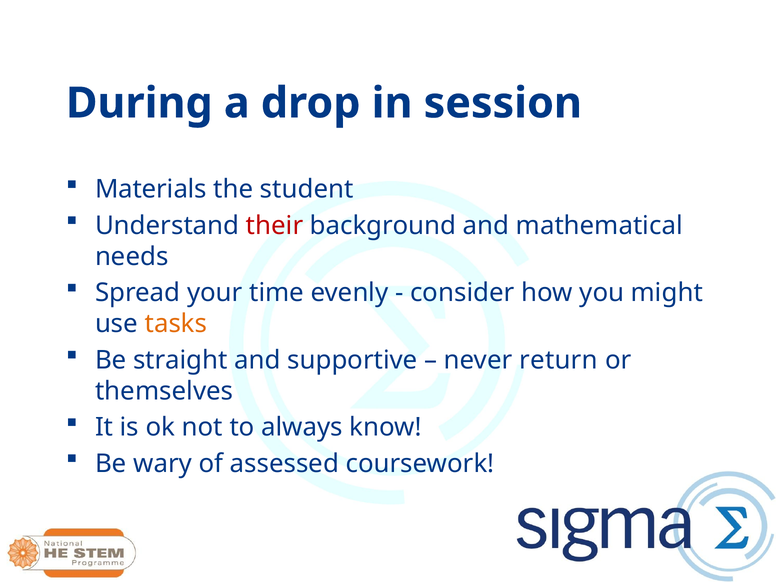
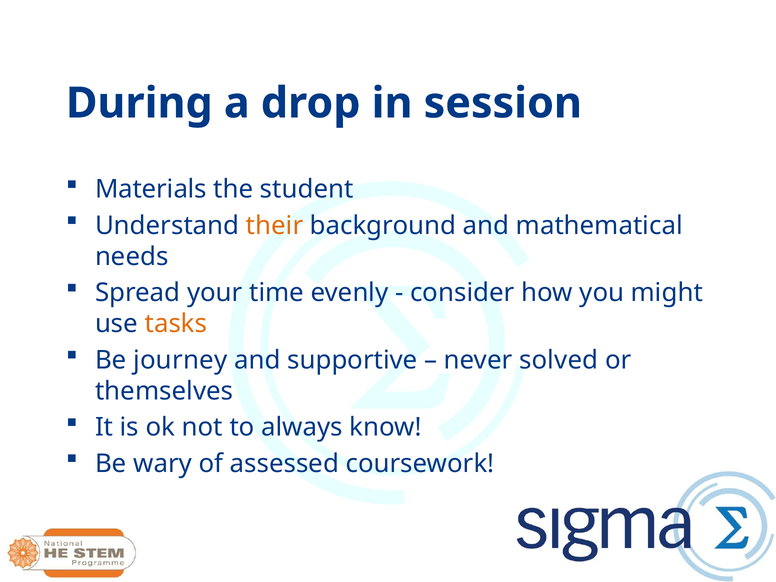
their colour: red -> orange
straight: straight -> journey
return: return -> solved
